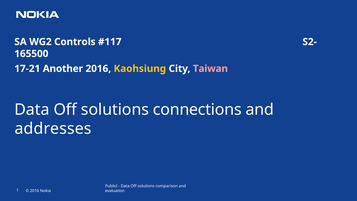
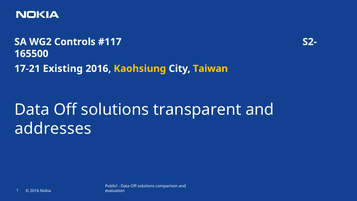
Another: Another -> Existing
Taiwan colour: pink -> yellow
connections: connections -> transparent
